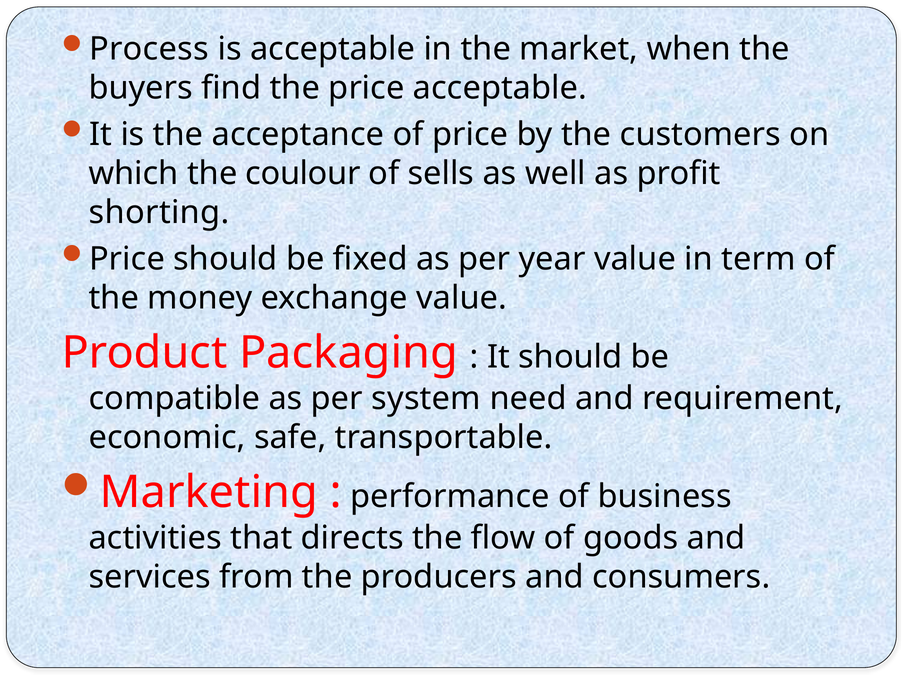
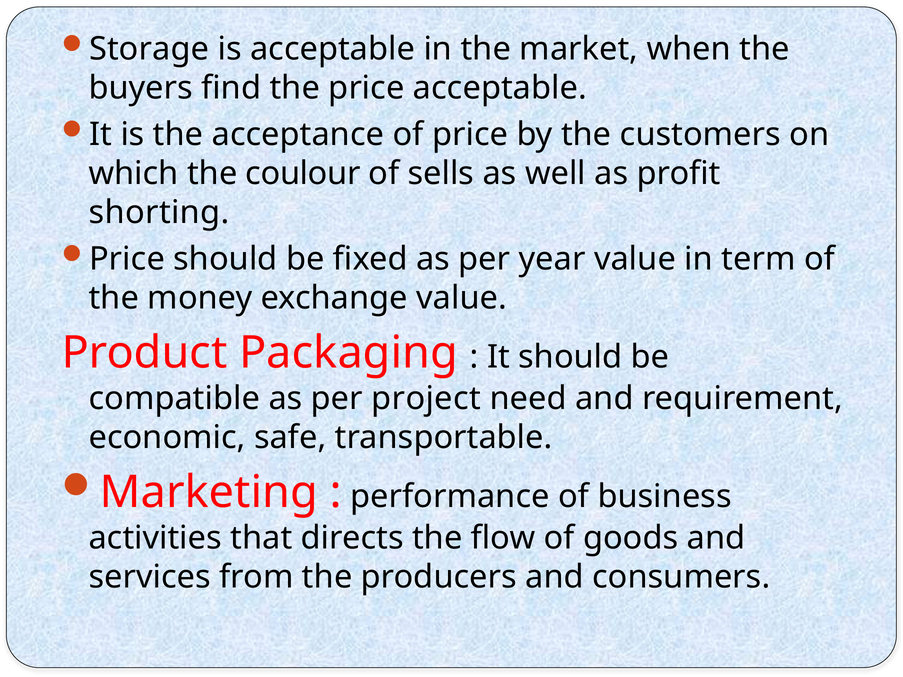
Process: Process -> Storage
system: system -> project
